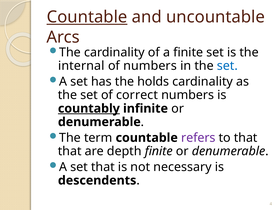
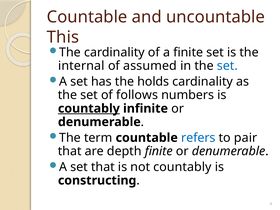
Countable at (87, 17) underline: present -> none
Arcs: Arcs -> This
of numbers: numbers -> assumed
correct: correct -> follows
refers colour: purple -> blue
to that: that -> pair
not necessary: necessary -> countably
descendents: descendents -> constructing
